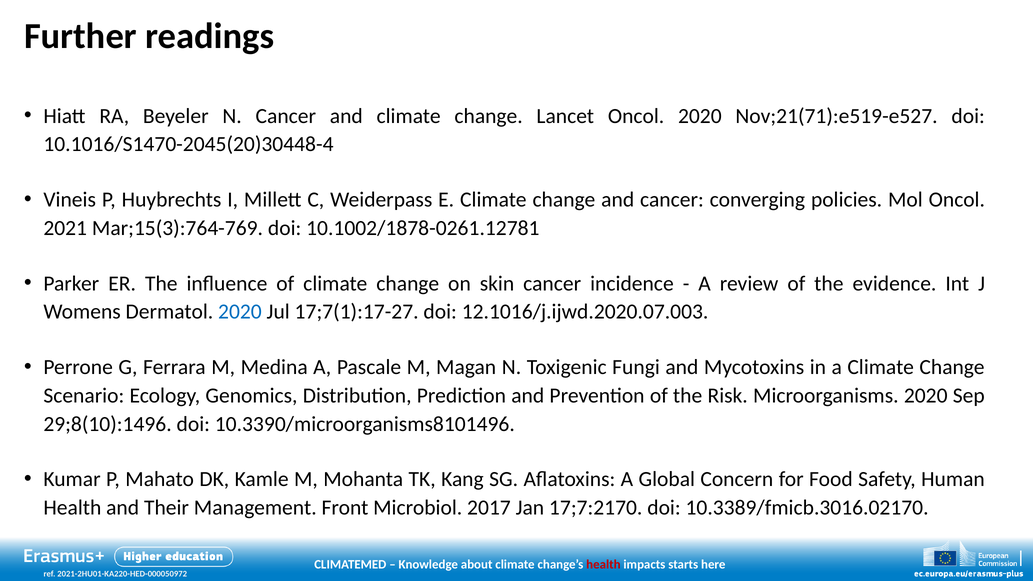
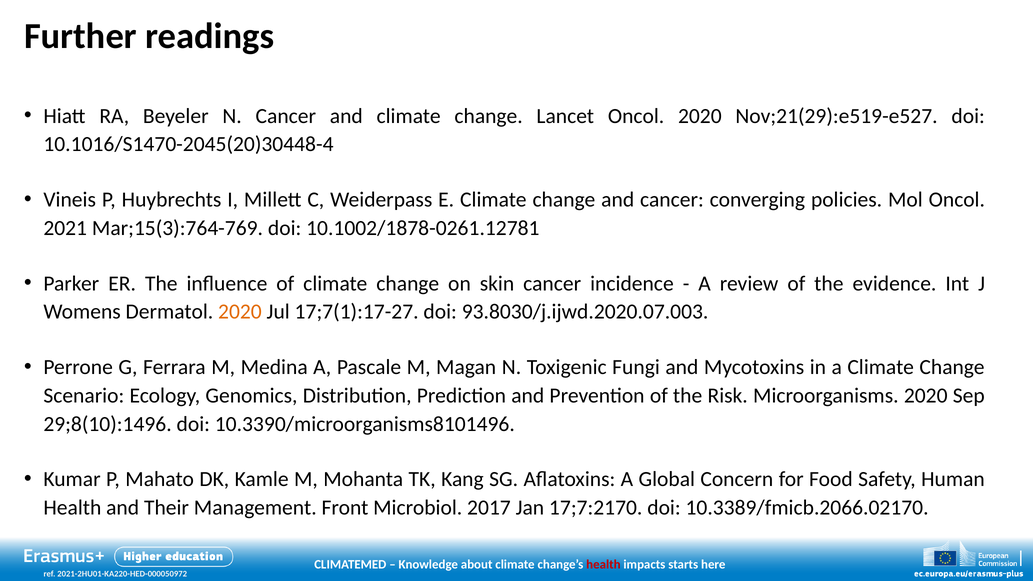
Nov;21(71):e519-e527: Nov;21(71):e519-e527 -> Nov;21(29):e519-e527
2020 at (240, 312) colour: blue -> orange
12.1016/j.ijwd.2020.07.003: 12.1016/j.ijwd.2020.07.003 -> 93.8030/j.ijwd.2020.07.003
10.3389/fmicb.3016.02170: 10.3389/fmicb.3016.02170 -> 10.3389/fmicb.2066.02170
